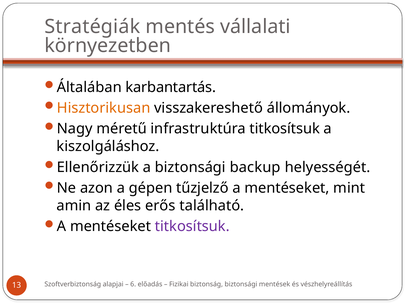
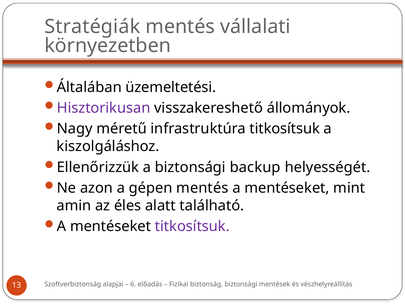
karbantartás: karbantartás -> üzemeltetési
Hisztorikusan colour: orange -> purple
gépen tűzjelző: tűzjelző -> mentés
erős: erős -> alatt
